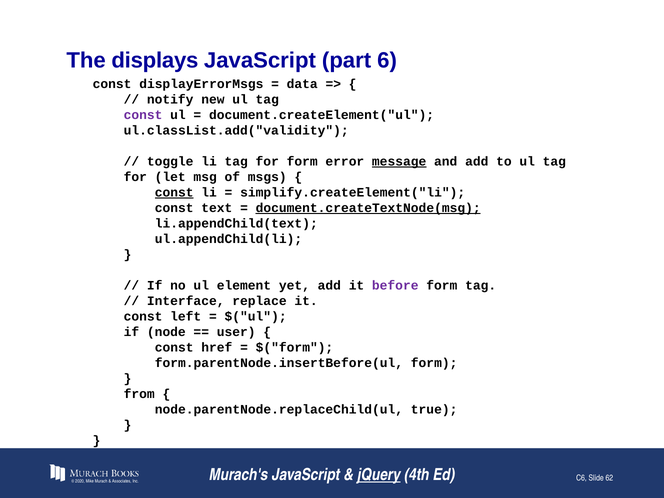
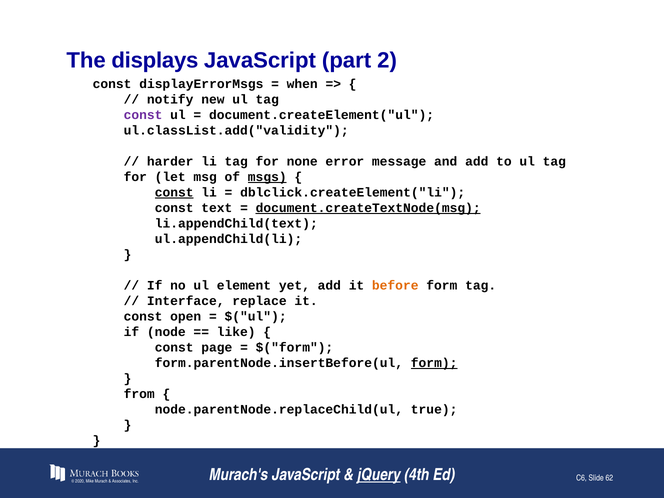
6: 6 -> 2
data: data -> when
toggle: toggle -> harder
for form: form -> none
message underline: present -> none
msgs underline: none -> present
simplify.createElement("li: simplify.createElement("li -> dblclick.createElement("li
before colour: purple -> orange
left: left -> open
user: user -> like
href: href -> page
form at (434, 363) underline: none -> present
